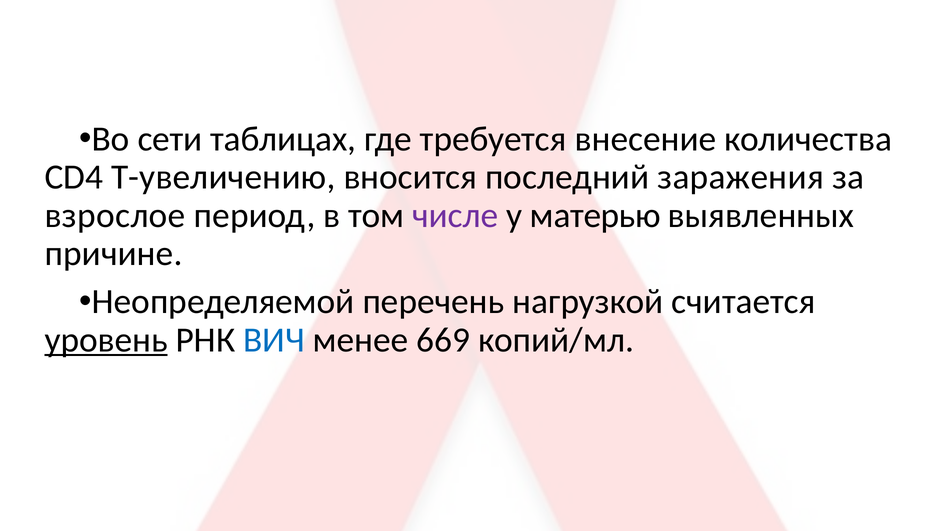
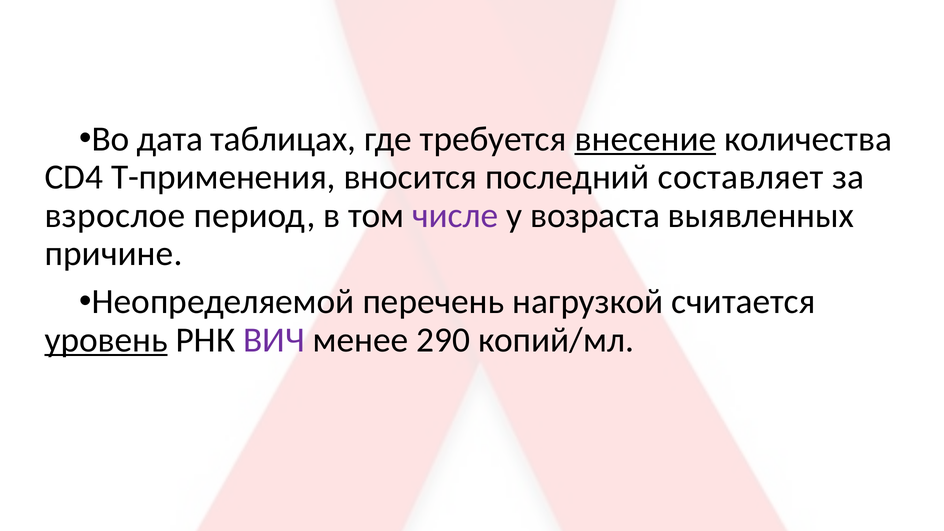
сети: сети -> дата
внесение underline: none -> present
Т-увеличению: Т-увеличению -> Т-применения
заражения: заражения -> составляет
матерью: матерью -> возраста
ВИЧ colour: blue -> purple
669: 669 -> 290
